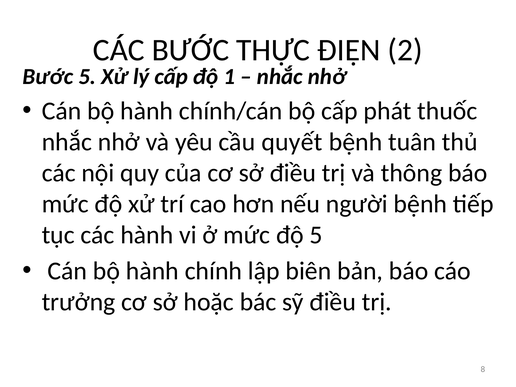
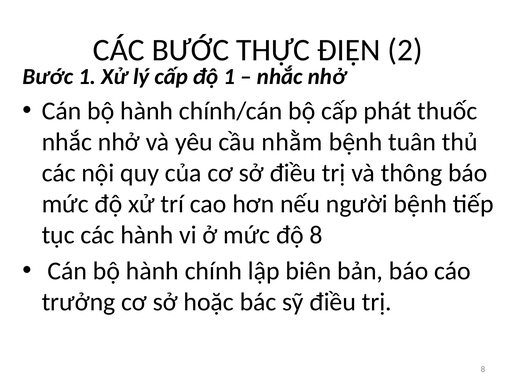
Bước 5: 5 -> 1
quyết: quyết -> nhằm
độ 5: 5 -> 8
